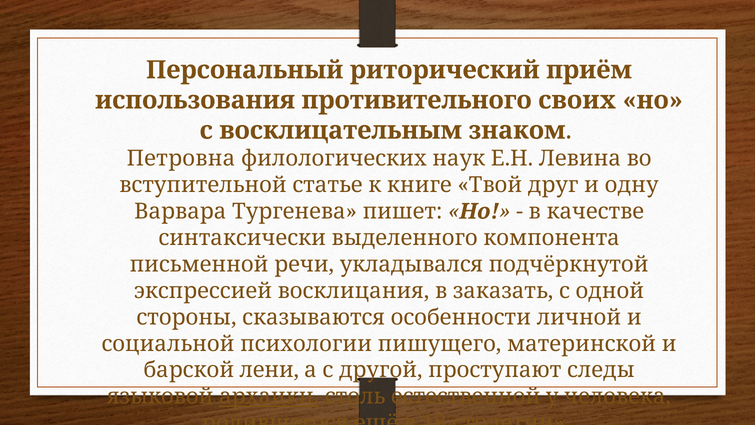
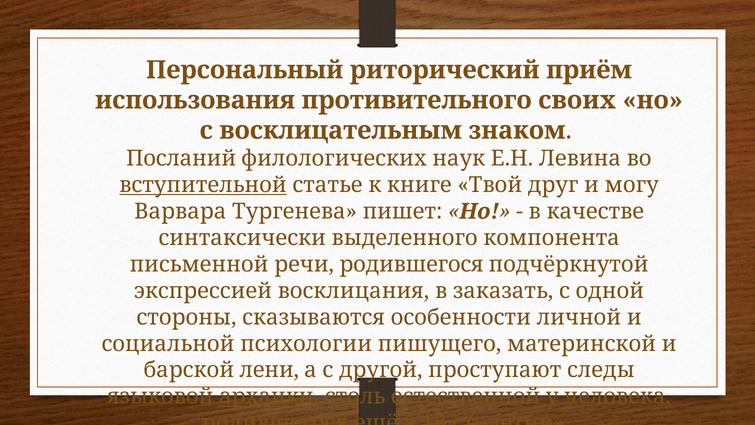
Петровна: Петровна -> Посланий
вступительной underline: none -> present
одну: одну -> могу
речи укладывался: укладывался -> родившегося
